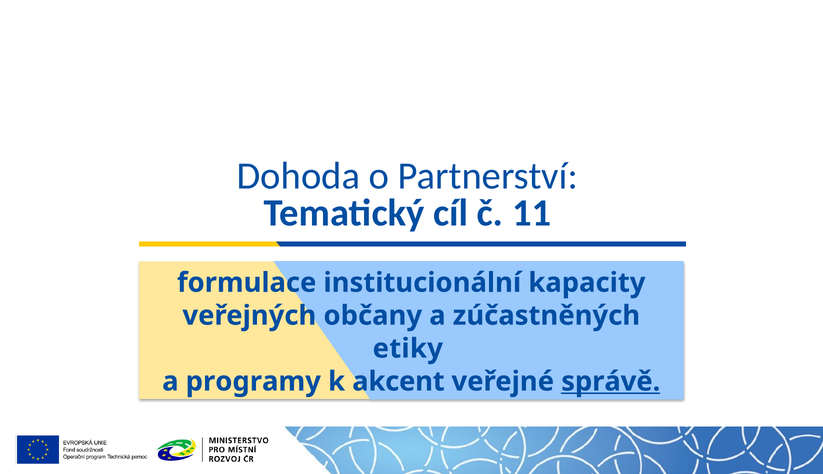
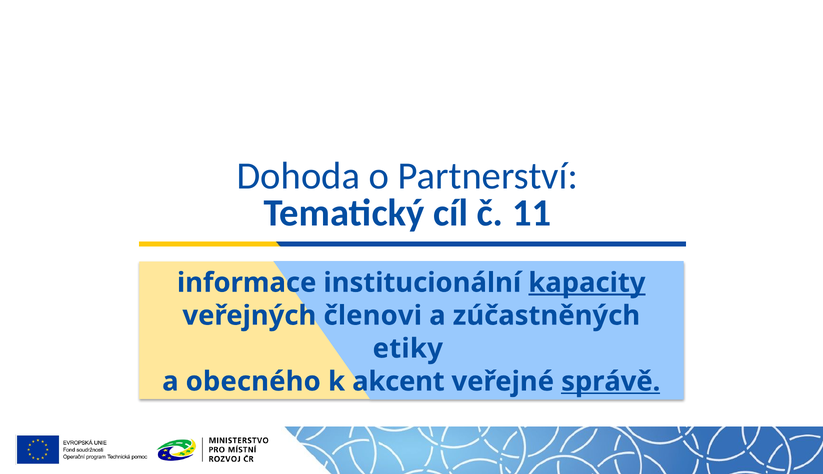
formulace: formulace -> informace
kapacity underline: none -> present
občany: občany -> členovi
programy: programy -> obecného
